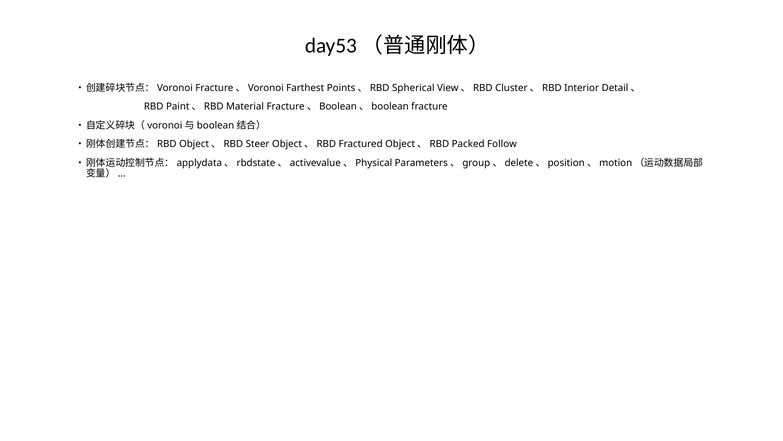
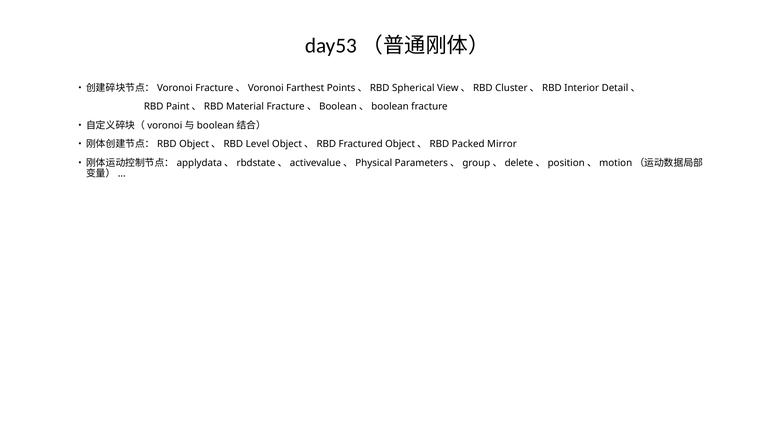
Steer: Steer -> Level
Follow: Follow -> Mirror
